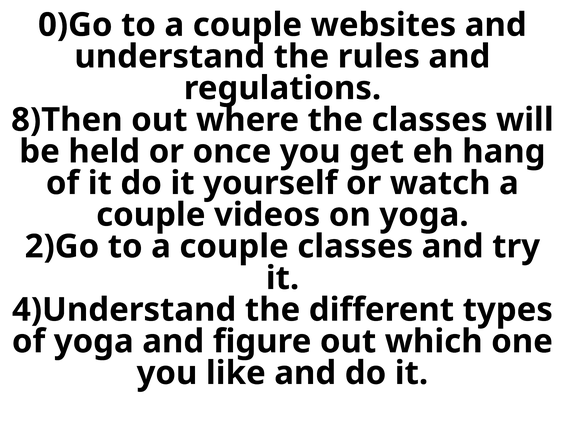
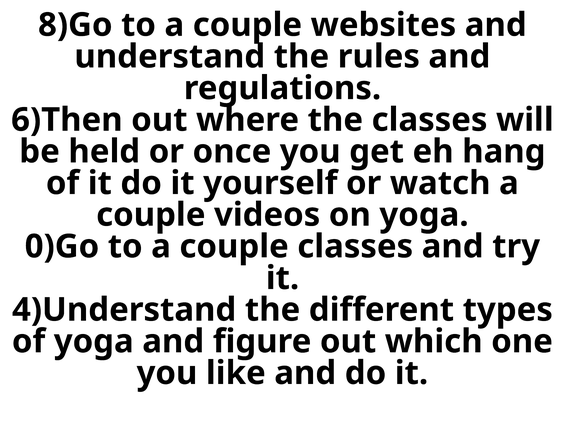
0)Go: 0)Go -> 8)Go
8)Then: 8)Then -> 6)Then
2)Go: 2)Go -> 0)Go
